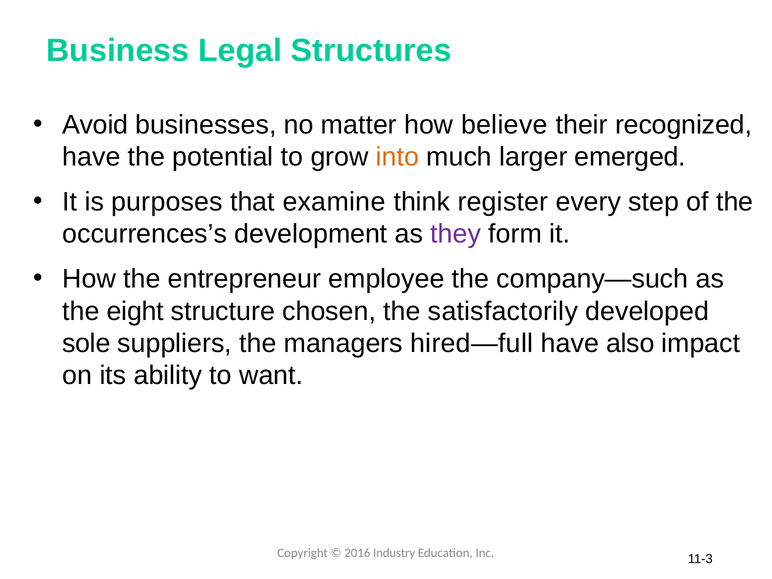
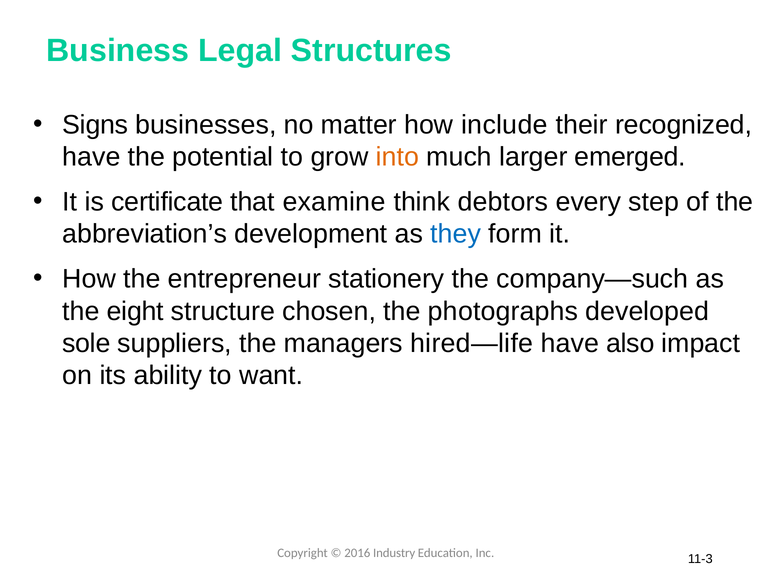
Avoid: Avoid -> Signs
believe: believe -> include
purposes: purposes -> certificate
register: register -> debtors
occurrences’s: occurrences’s -> abbreviation’s
they colour: purple -> blue
employee: employee -> stationery
satisfactorily: satisfactorily -> photographs
hired—full: hired—full -> hired—life
